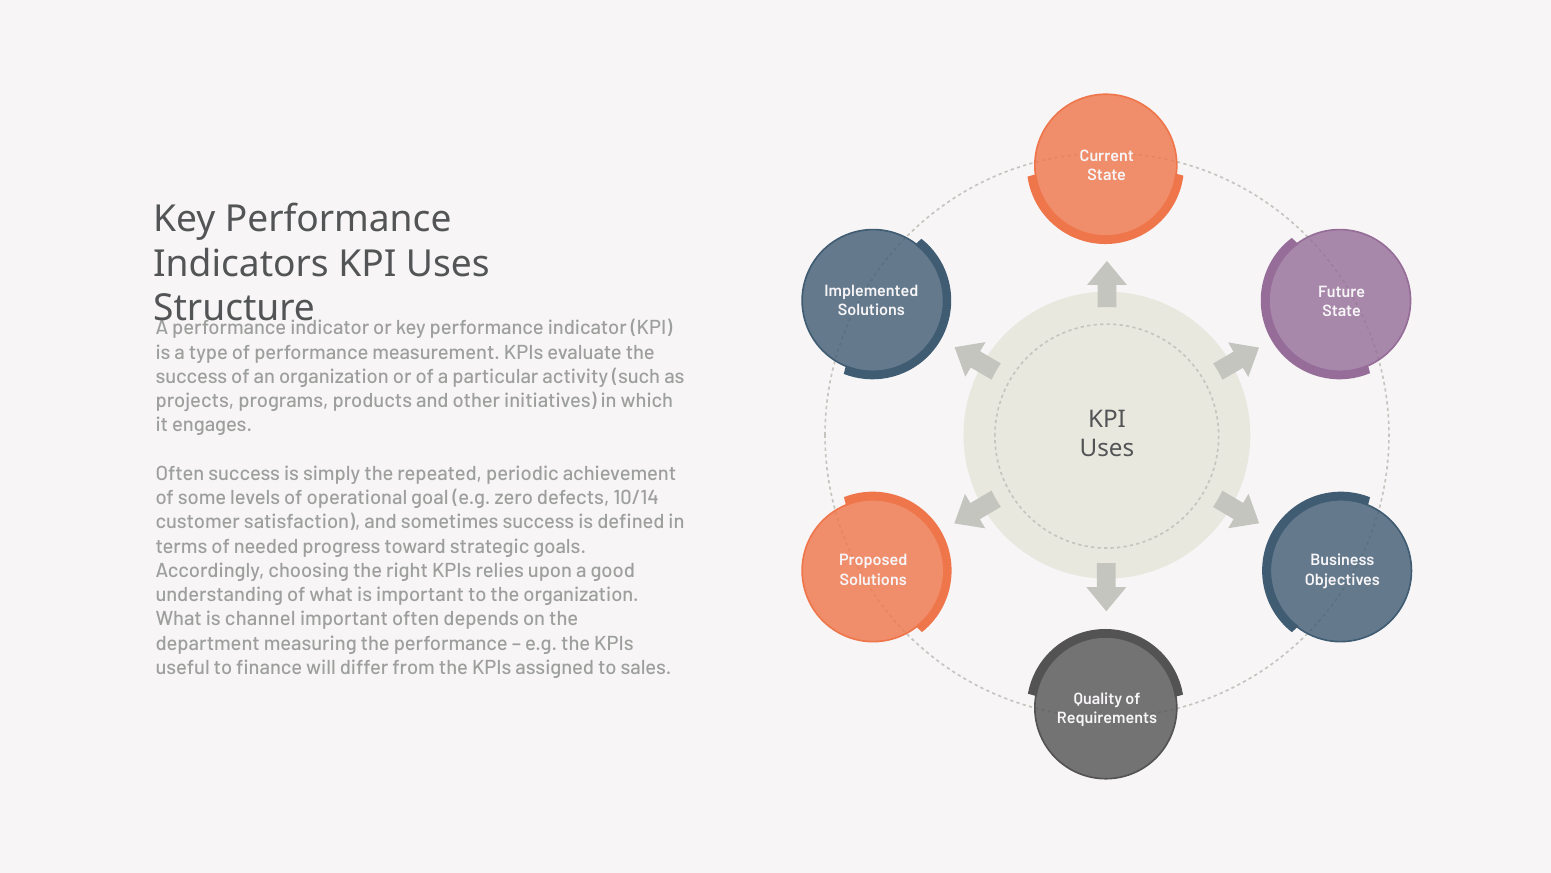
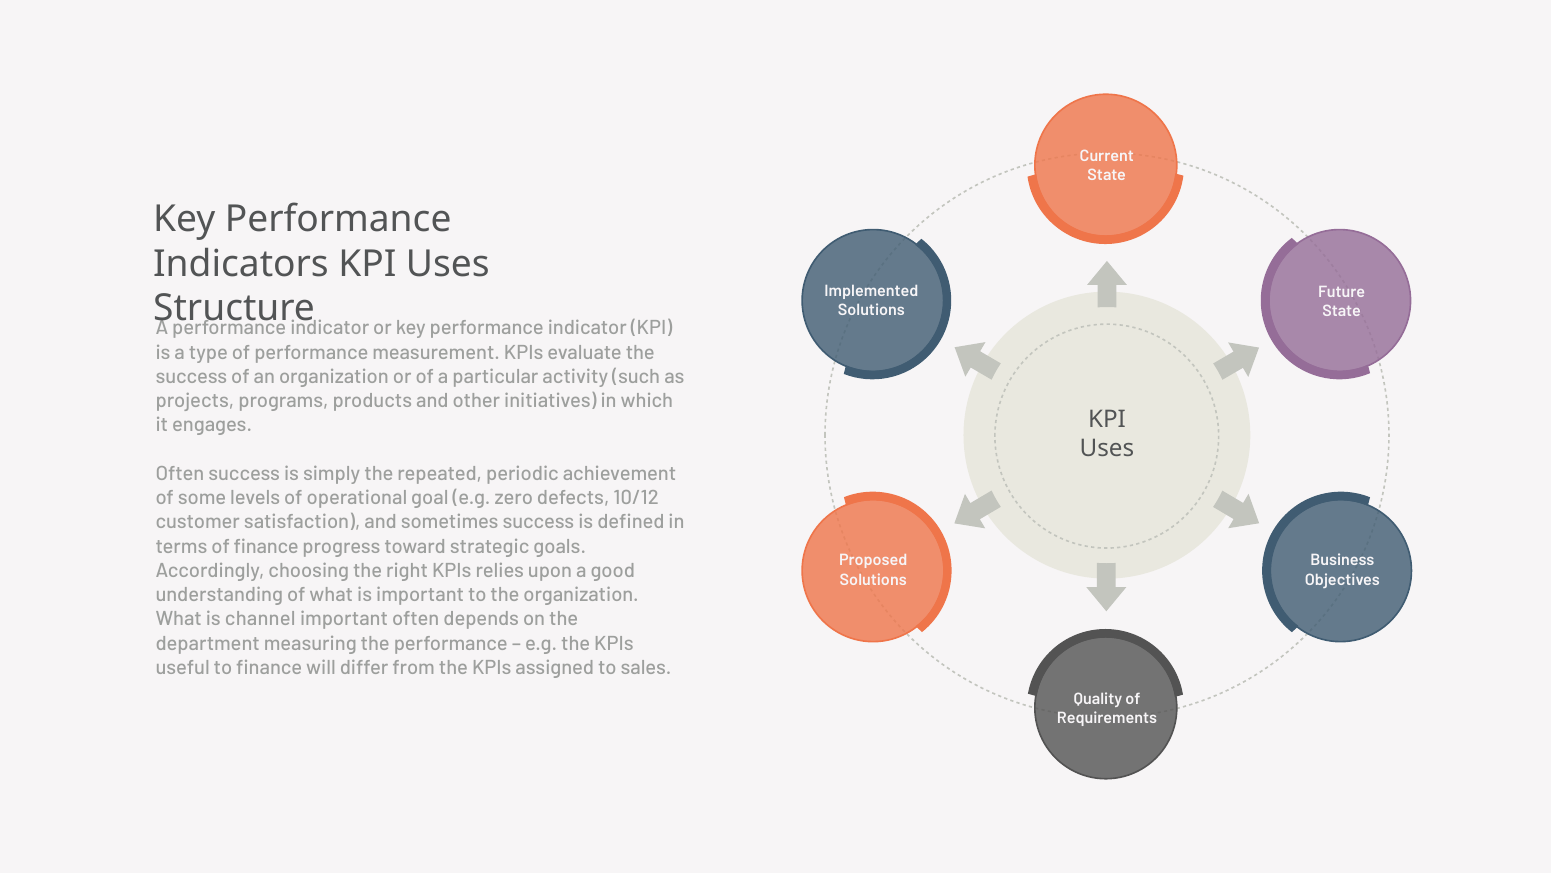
10/14: 10/14 -> 10/12
of needed: needed -> finance
